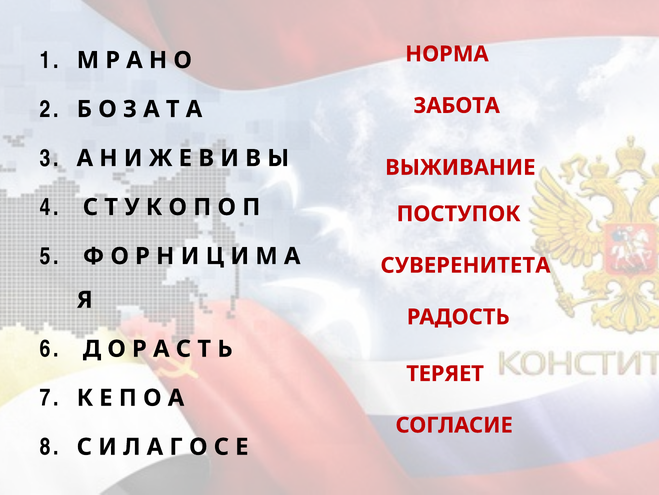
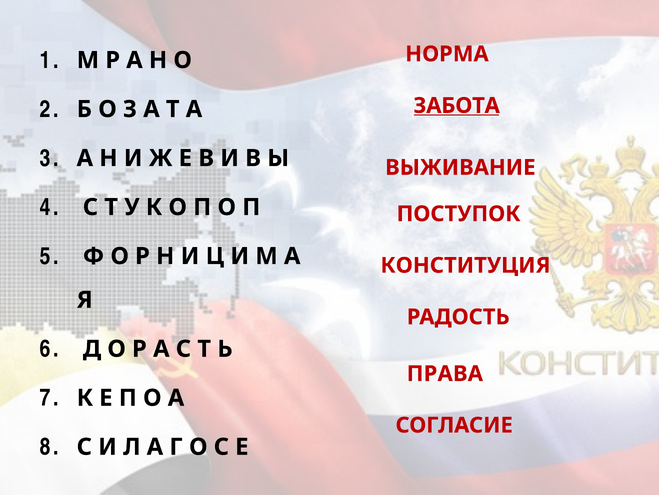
ЗАБОТА underline: none -> present
СУВЕРЕНИТЕТА: СУВЕРЕНИТЕТА -> КОНСТИТУЦИЯ
ТЕРЯЕТ: ТЕРЯЕТ -> ПРАВА
